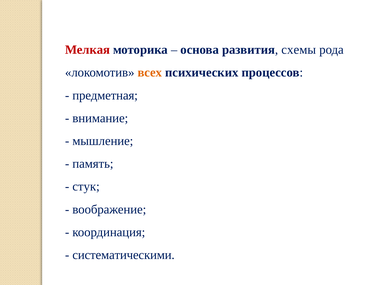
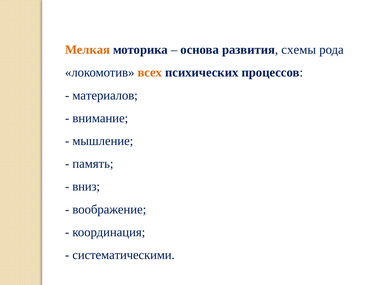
Мелкая colour: red -> orange
предметная: предметная -> материалов
стук: стук -> вниз
